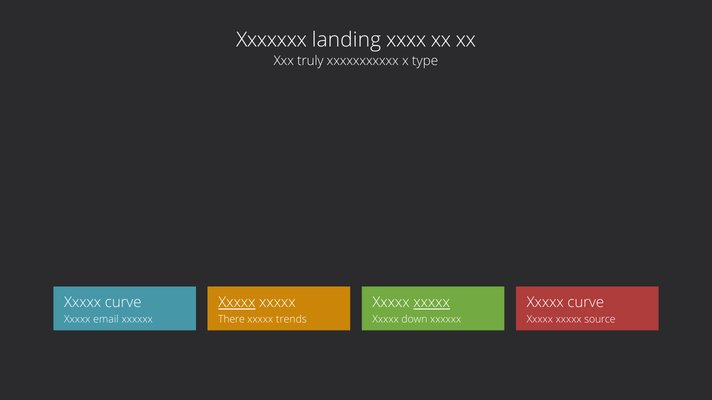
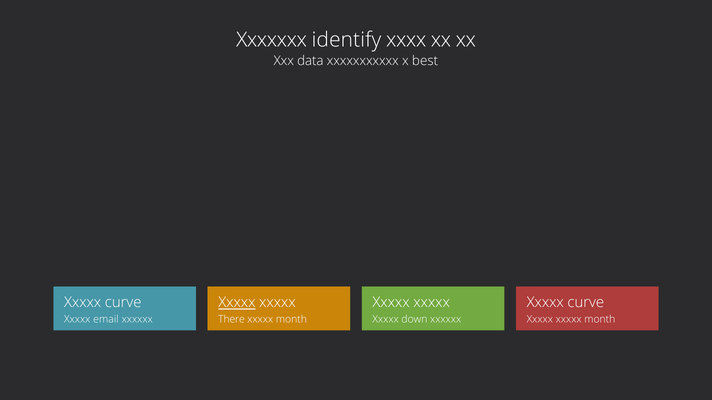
landing: landing -> identify
truly: truly -> data
type: type -> best
xxxxx at (432, 303) underline: present -> none
trends at (291, 320): trends -> month
Xxxxx xxxxx source: source -> month
